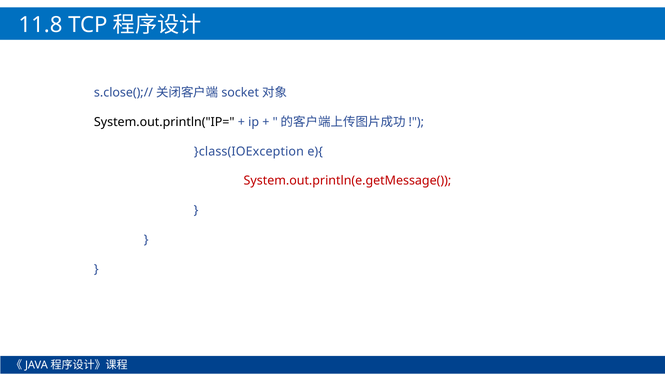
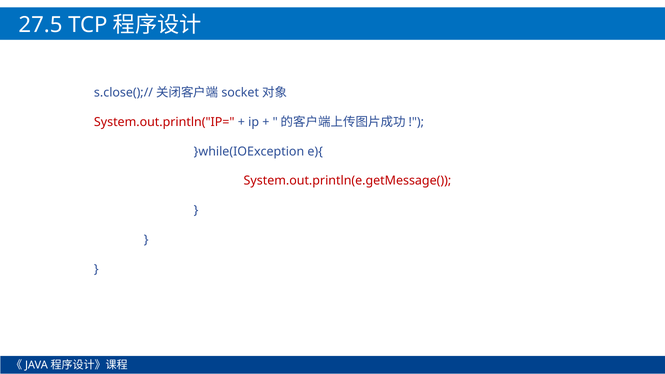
11.8: 11.8 -> 27.5
System.out.println("IP= colour: black -> red
}class(IOException: }class(IOException -> }while(IOException
